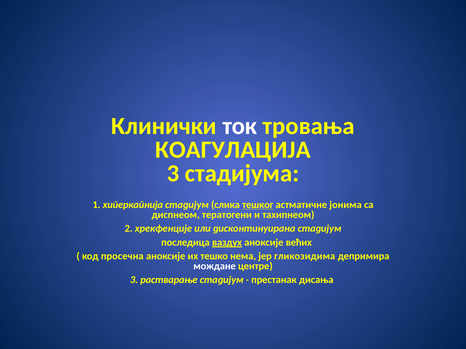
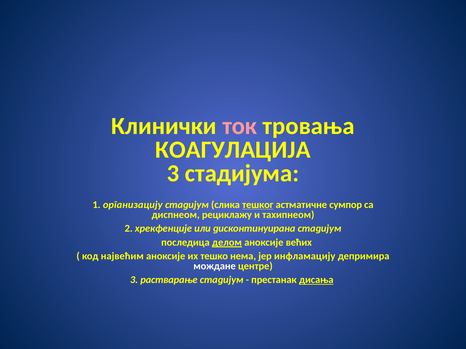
ток colour: white -> pink
хиперкапнија: хиперкапнија -> организацију
јонима: јонима -> сумпор
тератогени: тератогени -> рециклажу
ваздух: ваздух -> делом
просечна: просечна -> највећим
гликозидима: гликозидима -> инфламацију
дисања underline: none -> present
